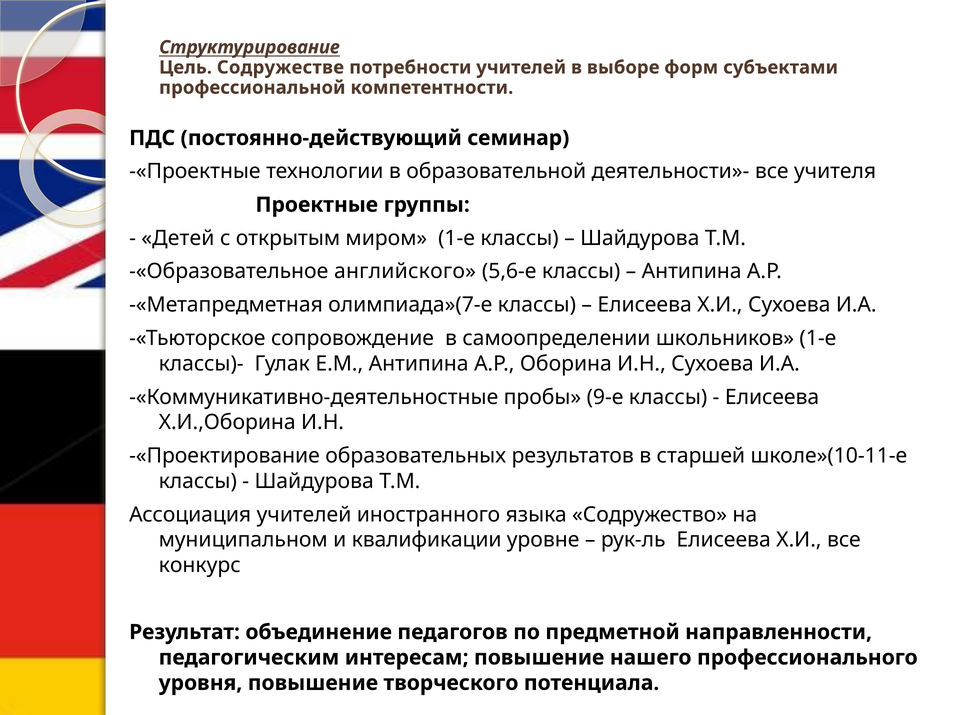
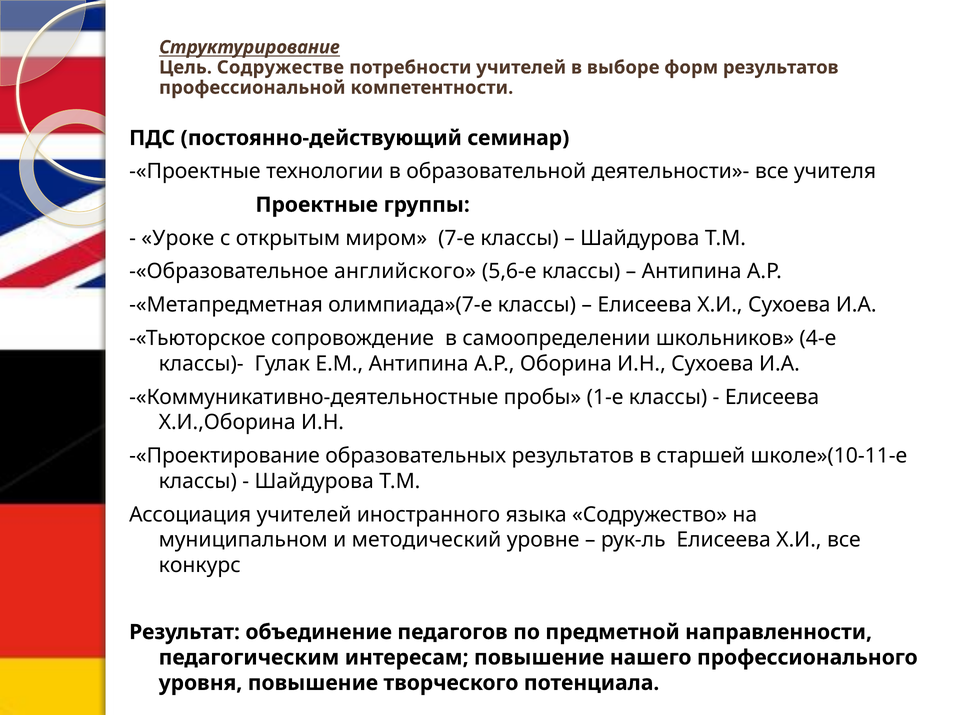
форм субъектами: субъектами -> результатов
Детей: Детей -> Уроке
миром 1-е: 1-е -> 7-е
школьников 1-е: 1-е -> 4-е
9-е: 9-е -> 1-е
квалификации: квалификации -> методический
